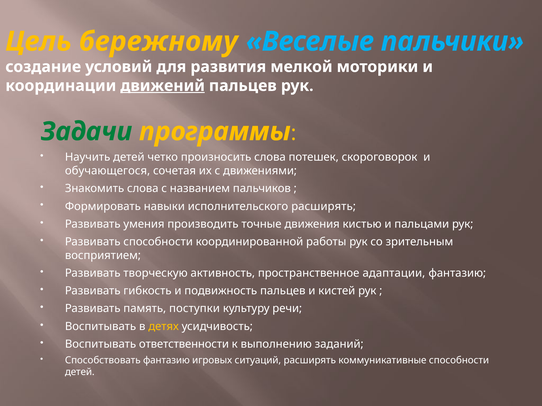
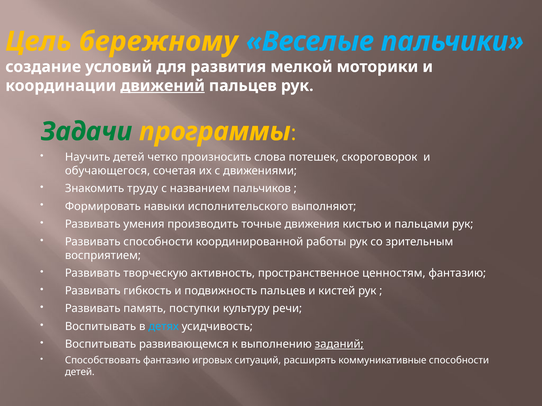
Знакомить слова: слова -> труду
исполнительского расширять: расширять -> выполняют
адаптации: адаптации -> ценностям
детях colour: yellow -> light blue
ответственности: ответственности -> развивающемся
заданий underline: none -> present
